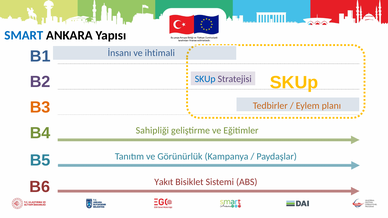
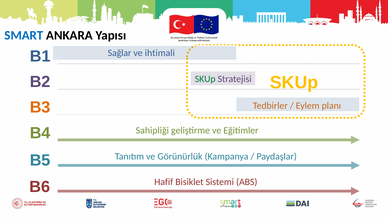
İnsanı: İnsanı -> Sağlar
SKUp at (205, 79) colour: blue -> green
Yakıt: Yakıt -> Hafif
